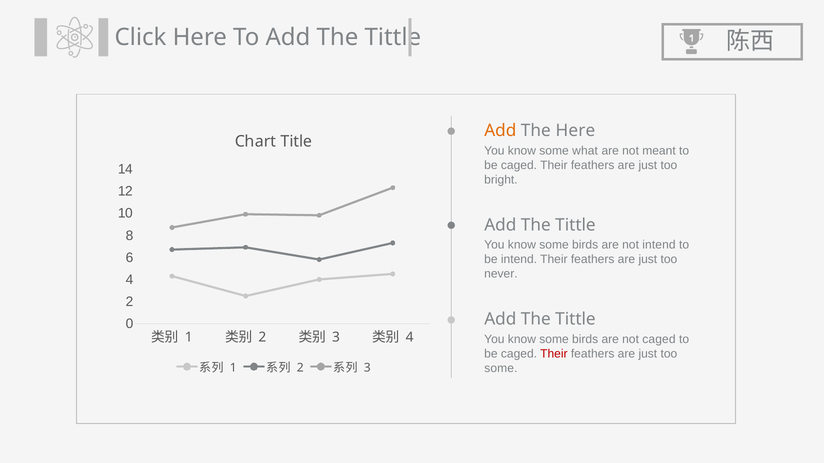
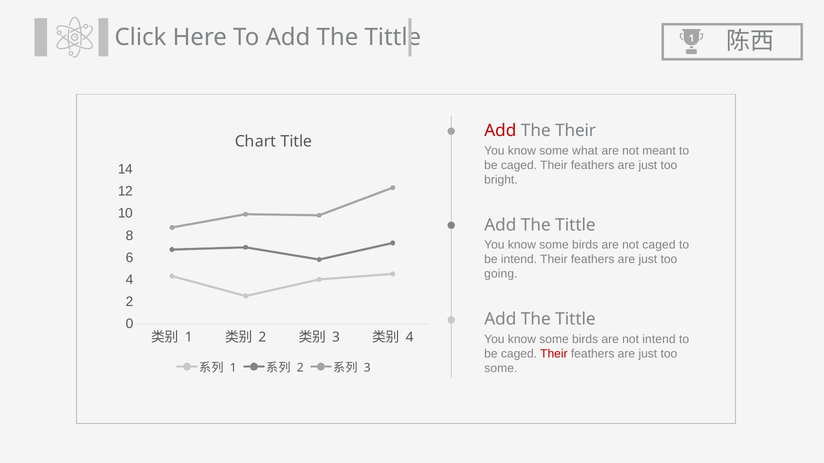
Add at (500, 131) colour: orange -> red
The Here: Here -> Their
not intend: intend -> caged
never: never -> going
not caged: caged -> intend
